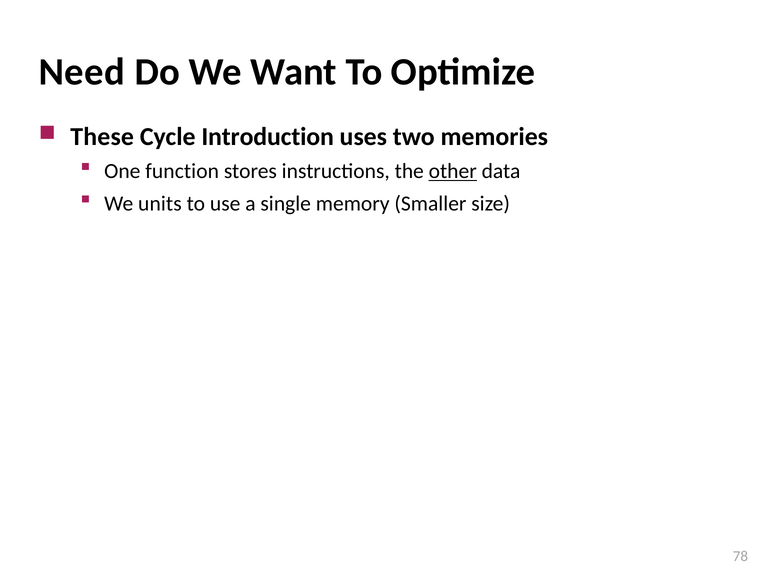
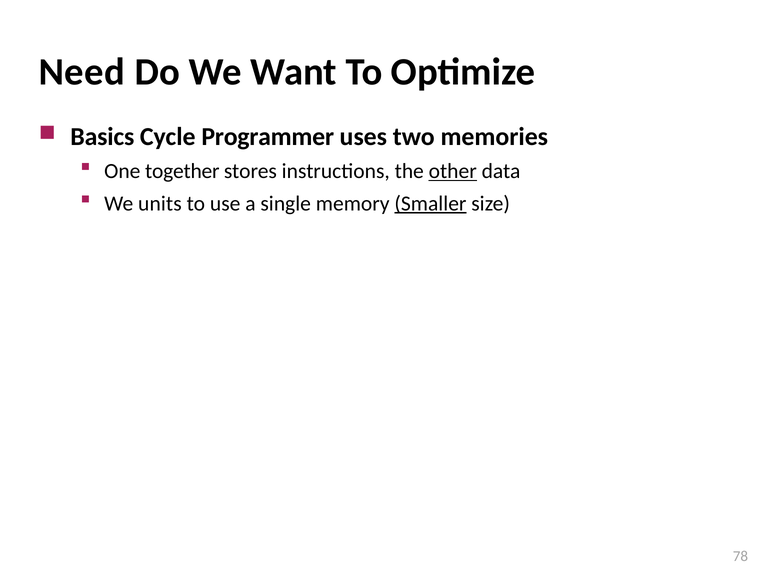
These: These -> Basics
Introduction: Introduction -> Programmer
function: function -> together
Smaller underline: none -> present
